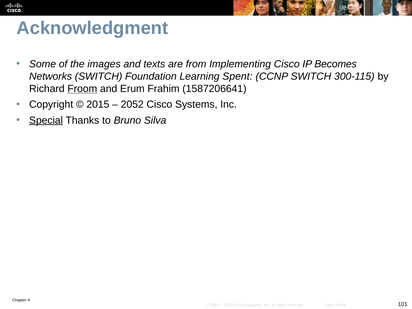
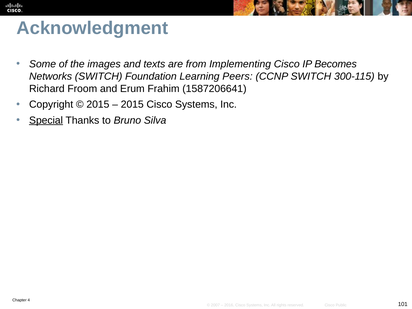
Spent: Spent -> Peers
Froom underline: present -> none
2052 at (132, 105): 2052 -> 2015
